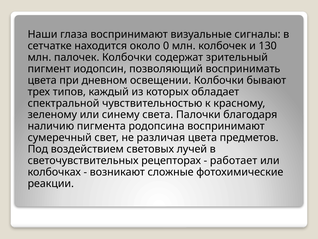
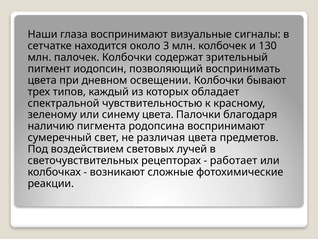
0: 0 -> 3
синему света: света -> цвета
